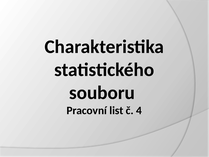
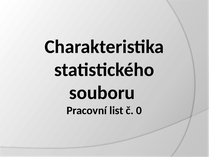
4: 4 -> 0
